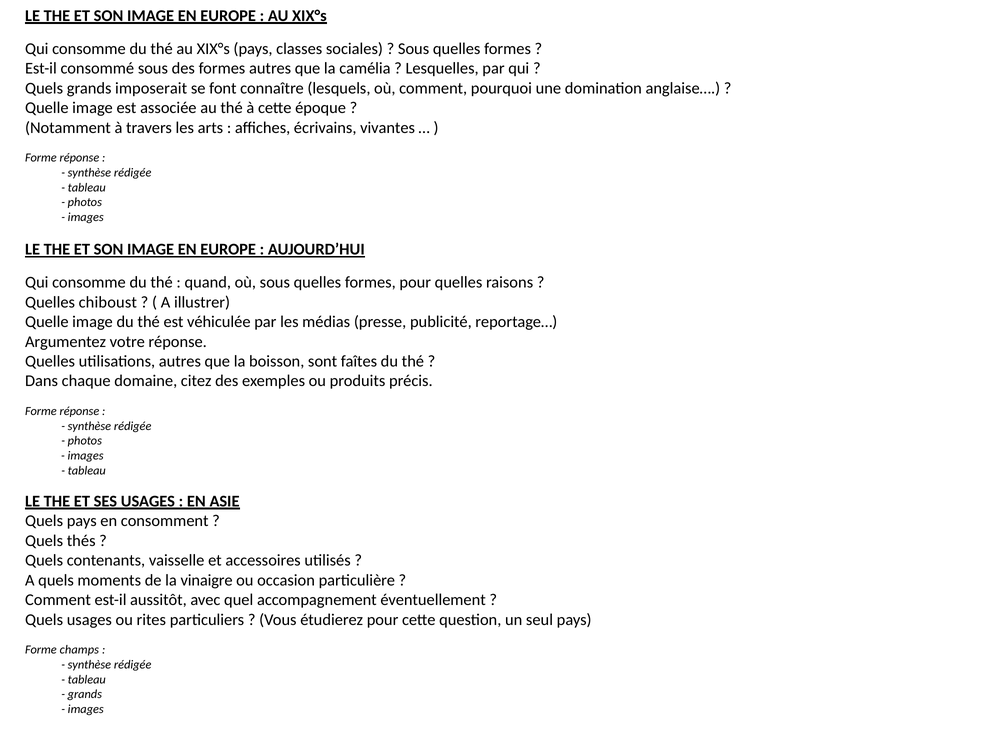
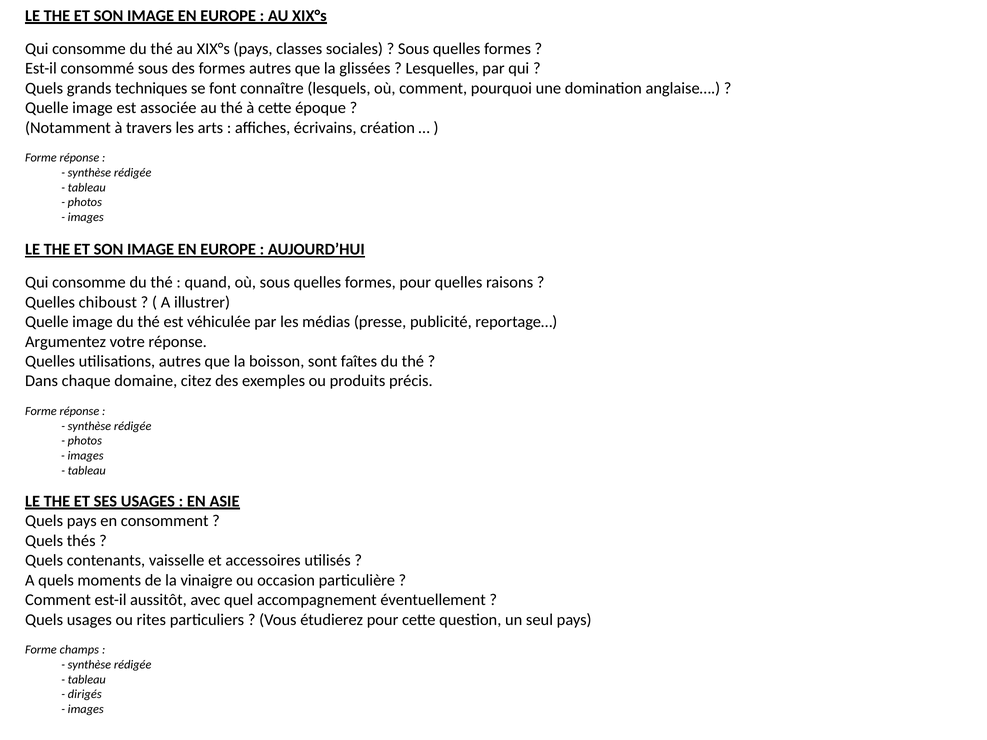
camélia: camélia -> glissées
imposerait: imposerait -> techniques
vivantes: vivantes -> création
grands at (85, 695): grands -> dirigés
